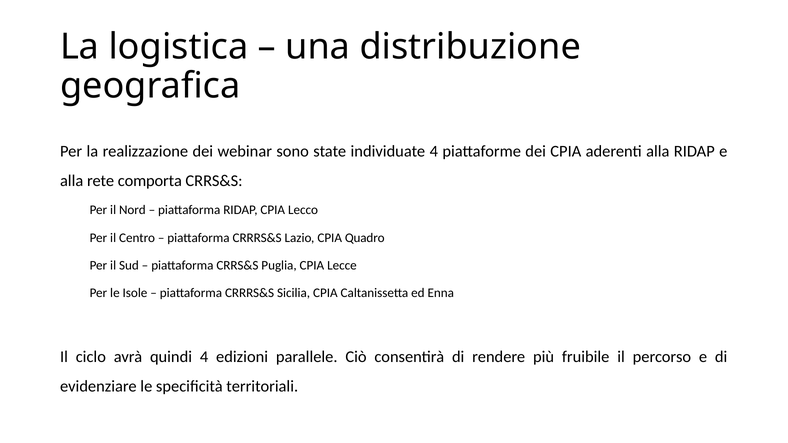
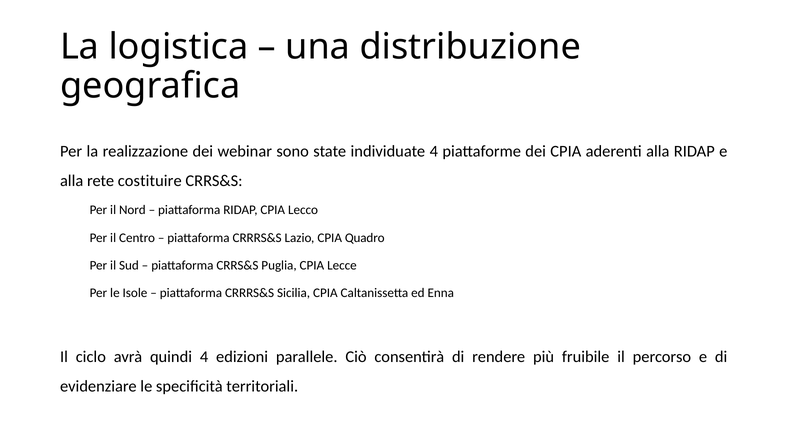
comporta: comporta -> costituire
